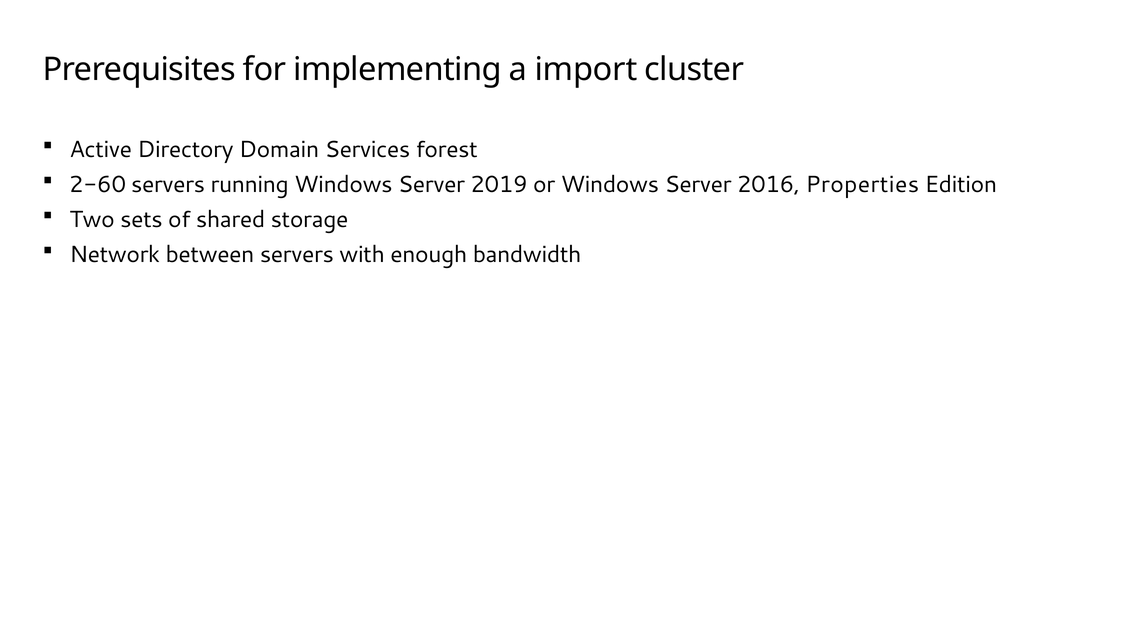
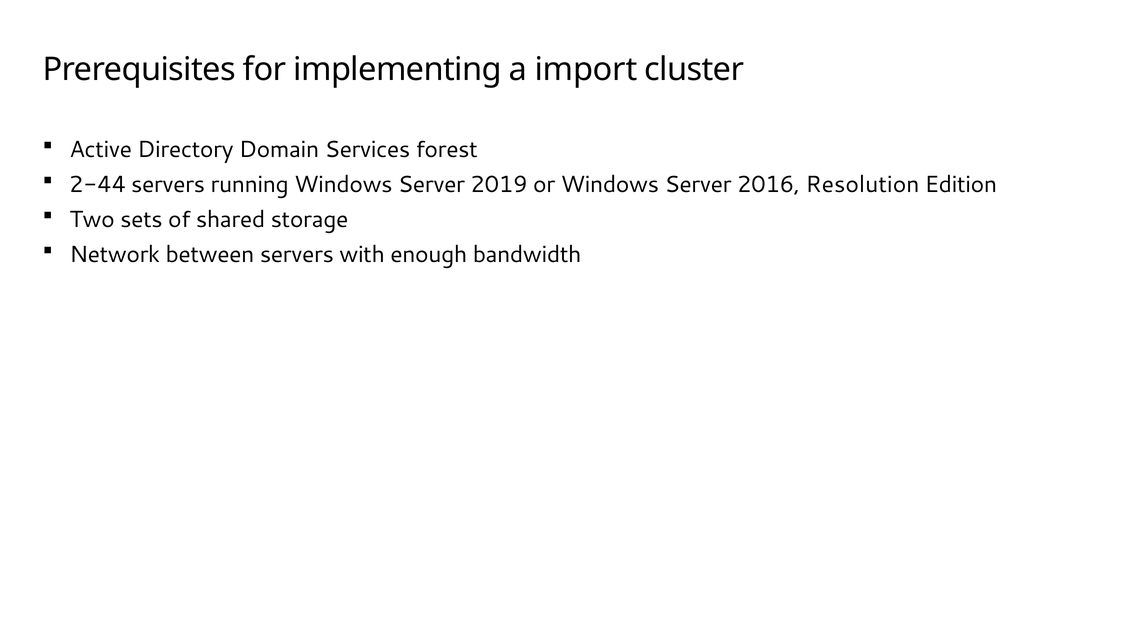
2-60: 2-60 -> 2-44
Properties: Properties -> Resolution
